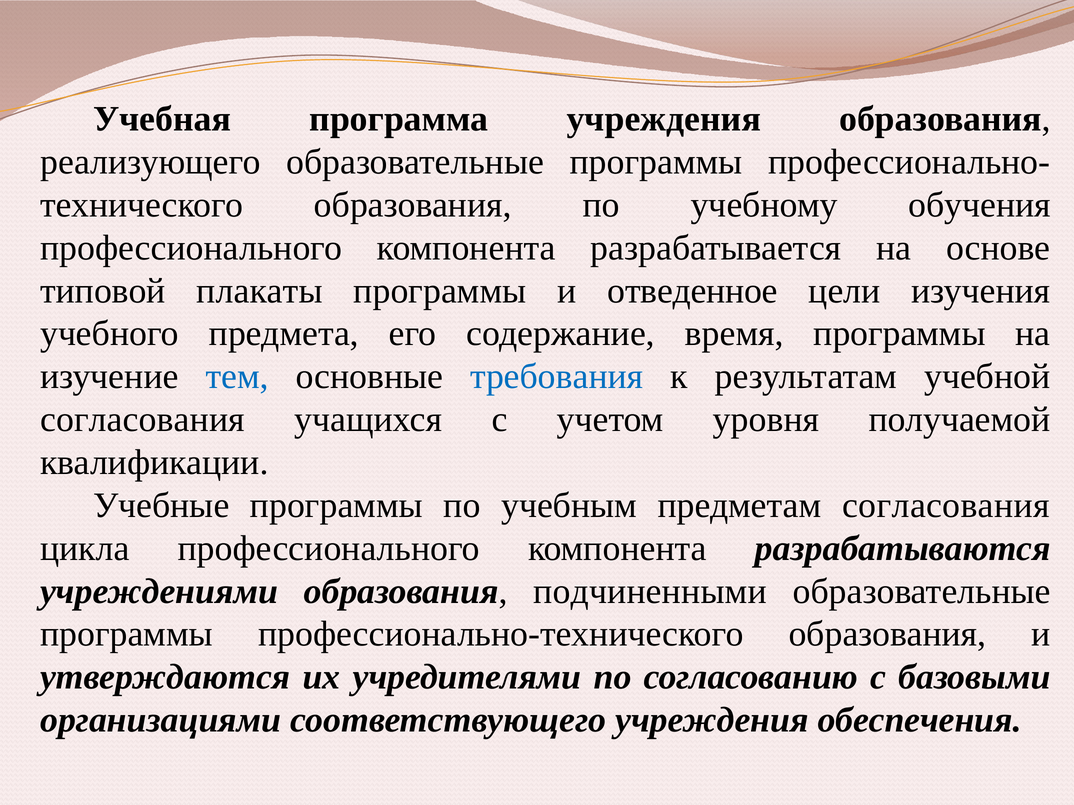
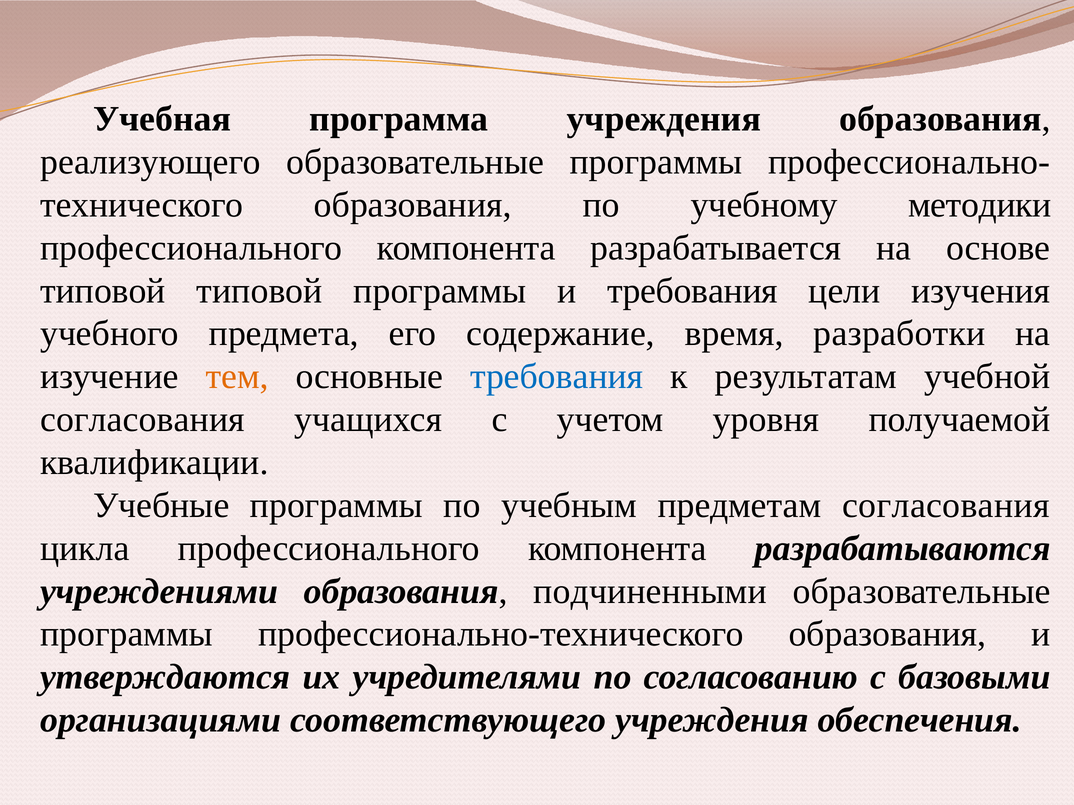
обучения: обучения -> методики
типовой плакаты: плакаты -> типовой
и отведенное: отведенное -> требования
время программы: программы -> разработки
тем colour: blue -> orange
